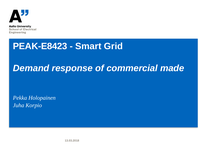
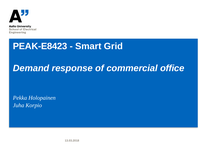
made: made -> office
